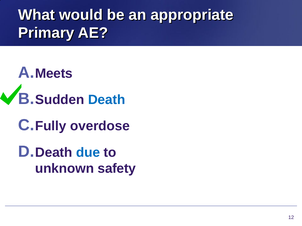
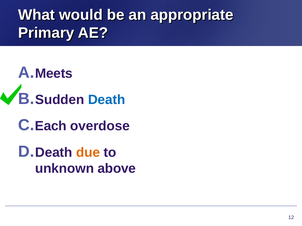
Fully: Fully -> Each
due colour: blue -> orange
safety: safety -> above
